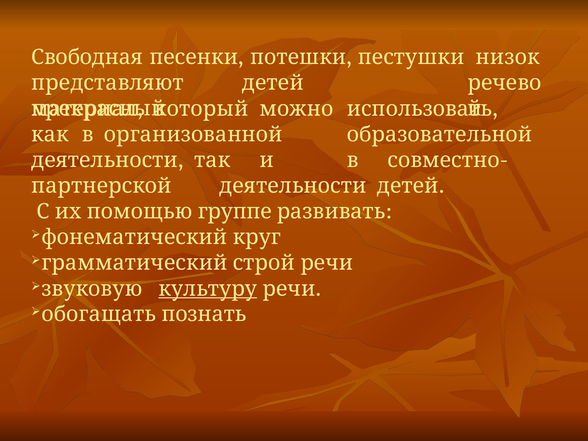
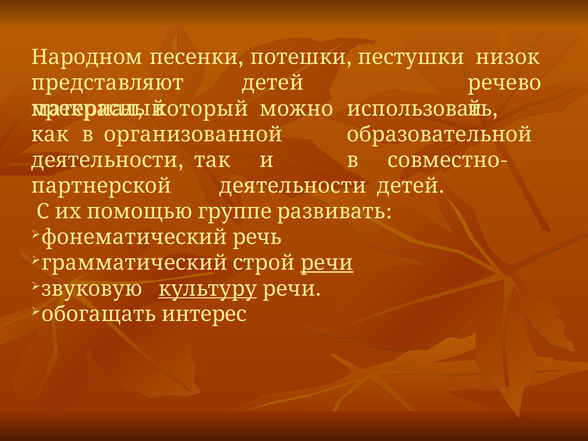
Свободная: Свободная -> Народном
круг: круг -> речь
речи at (327, 263) underline: none -> present
познать: познать -> интерес
